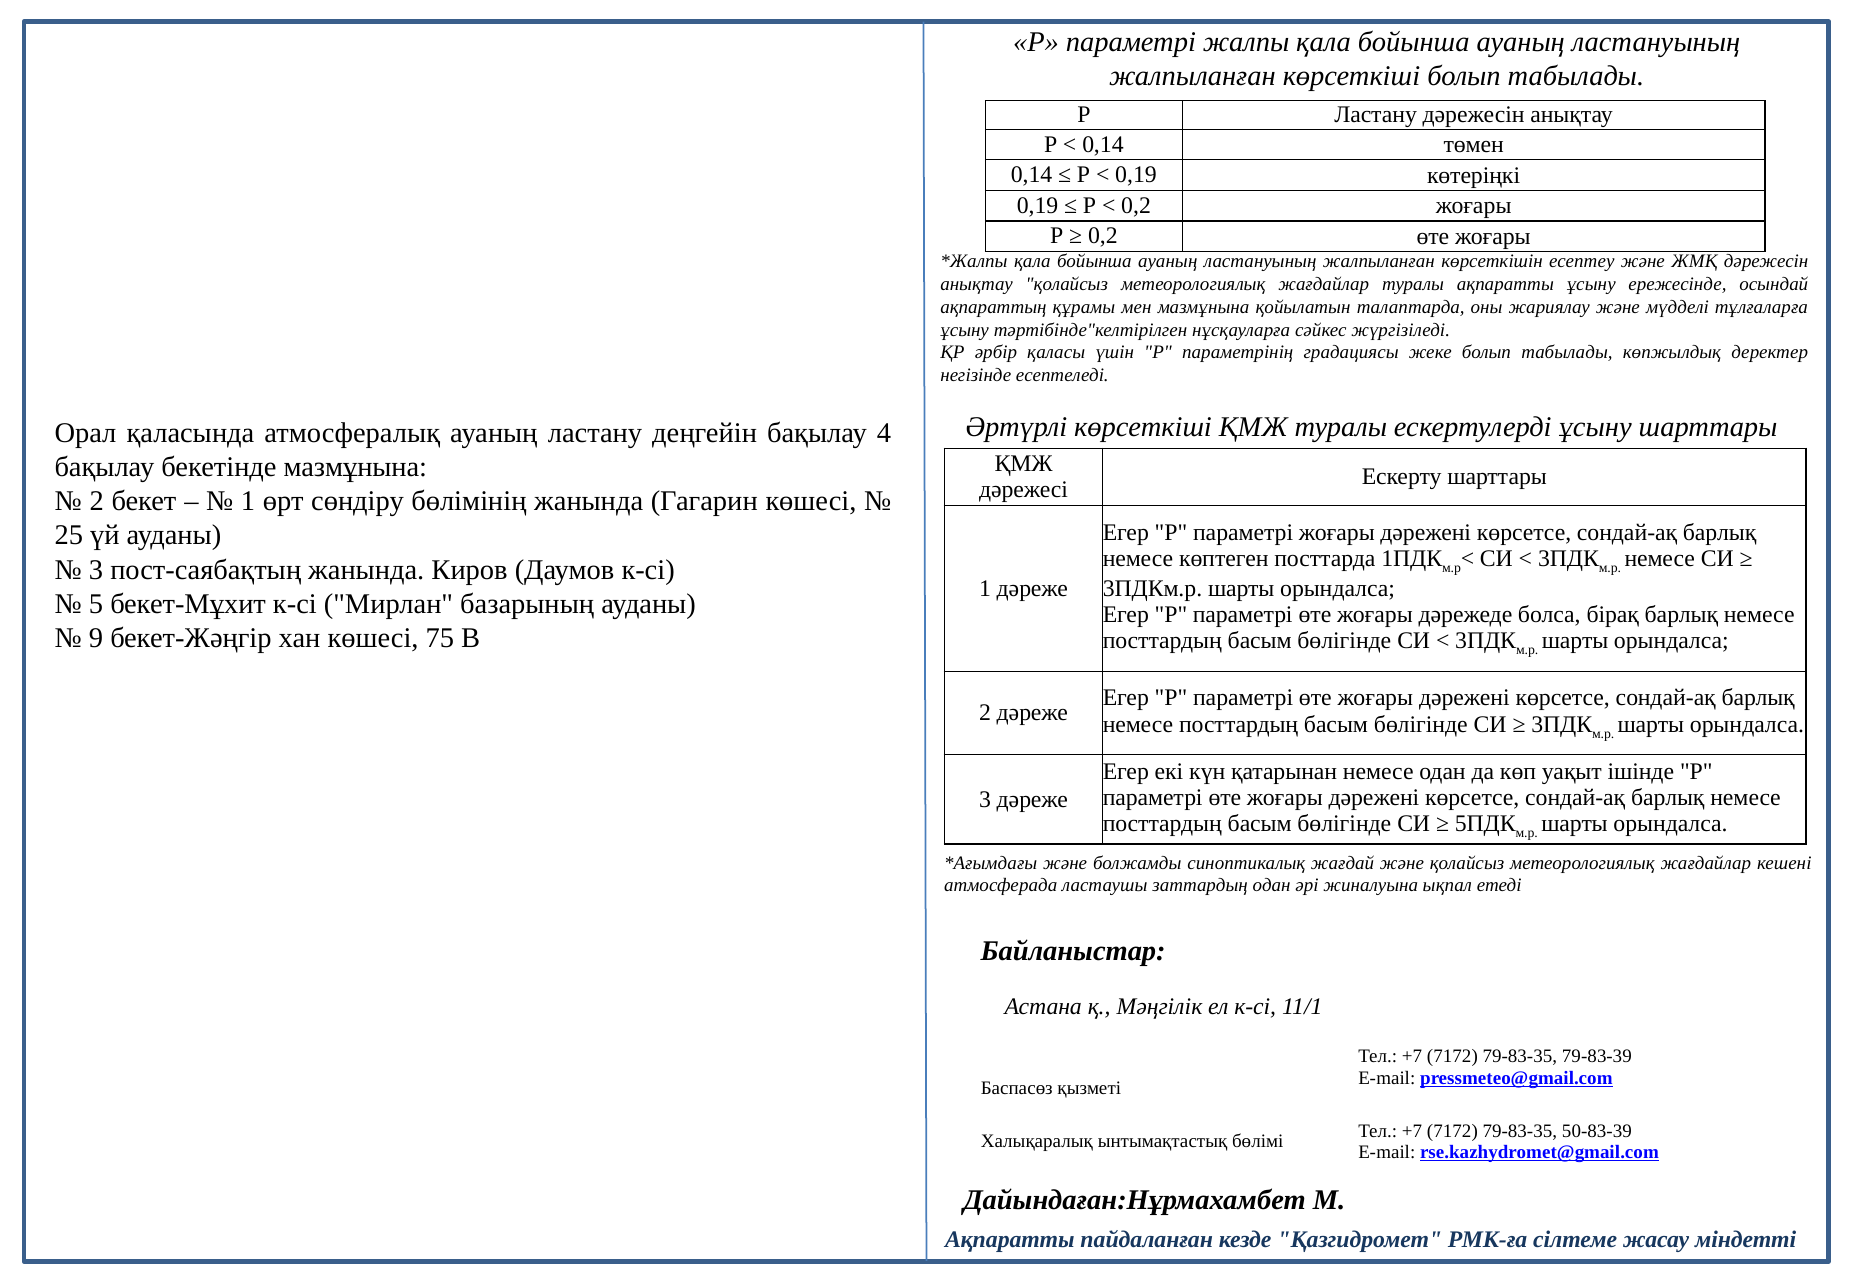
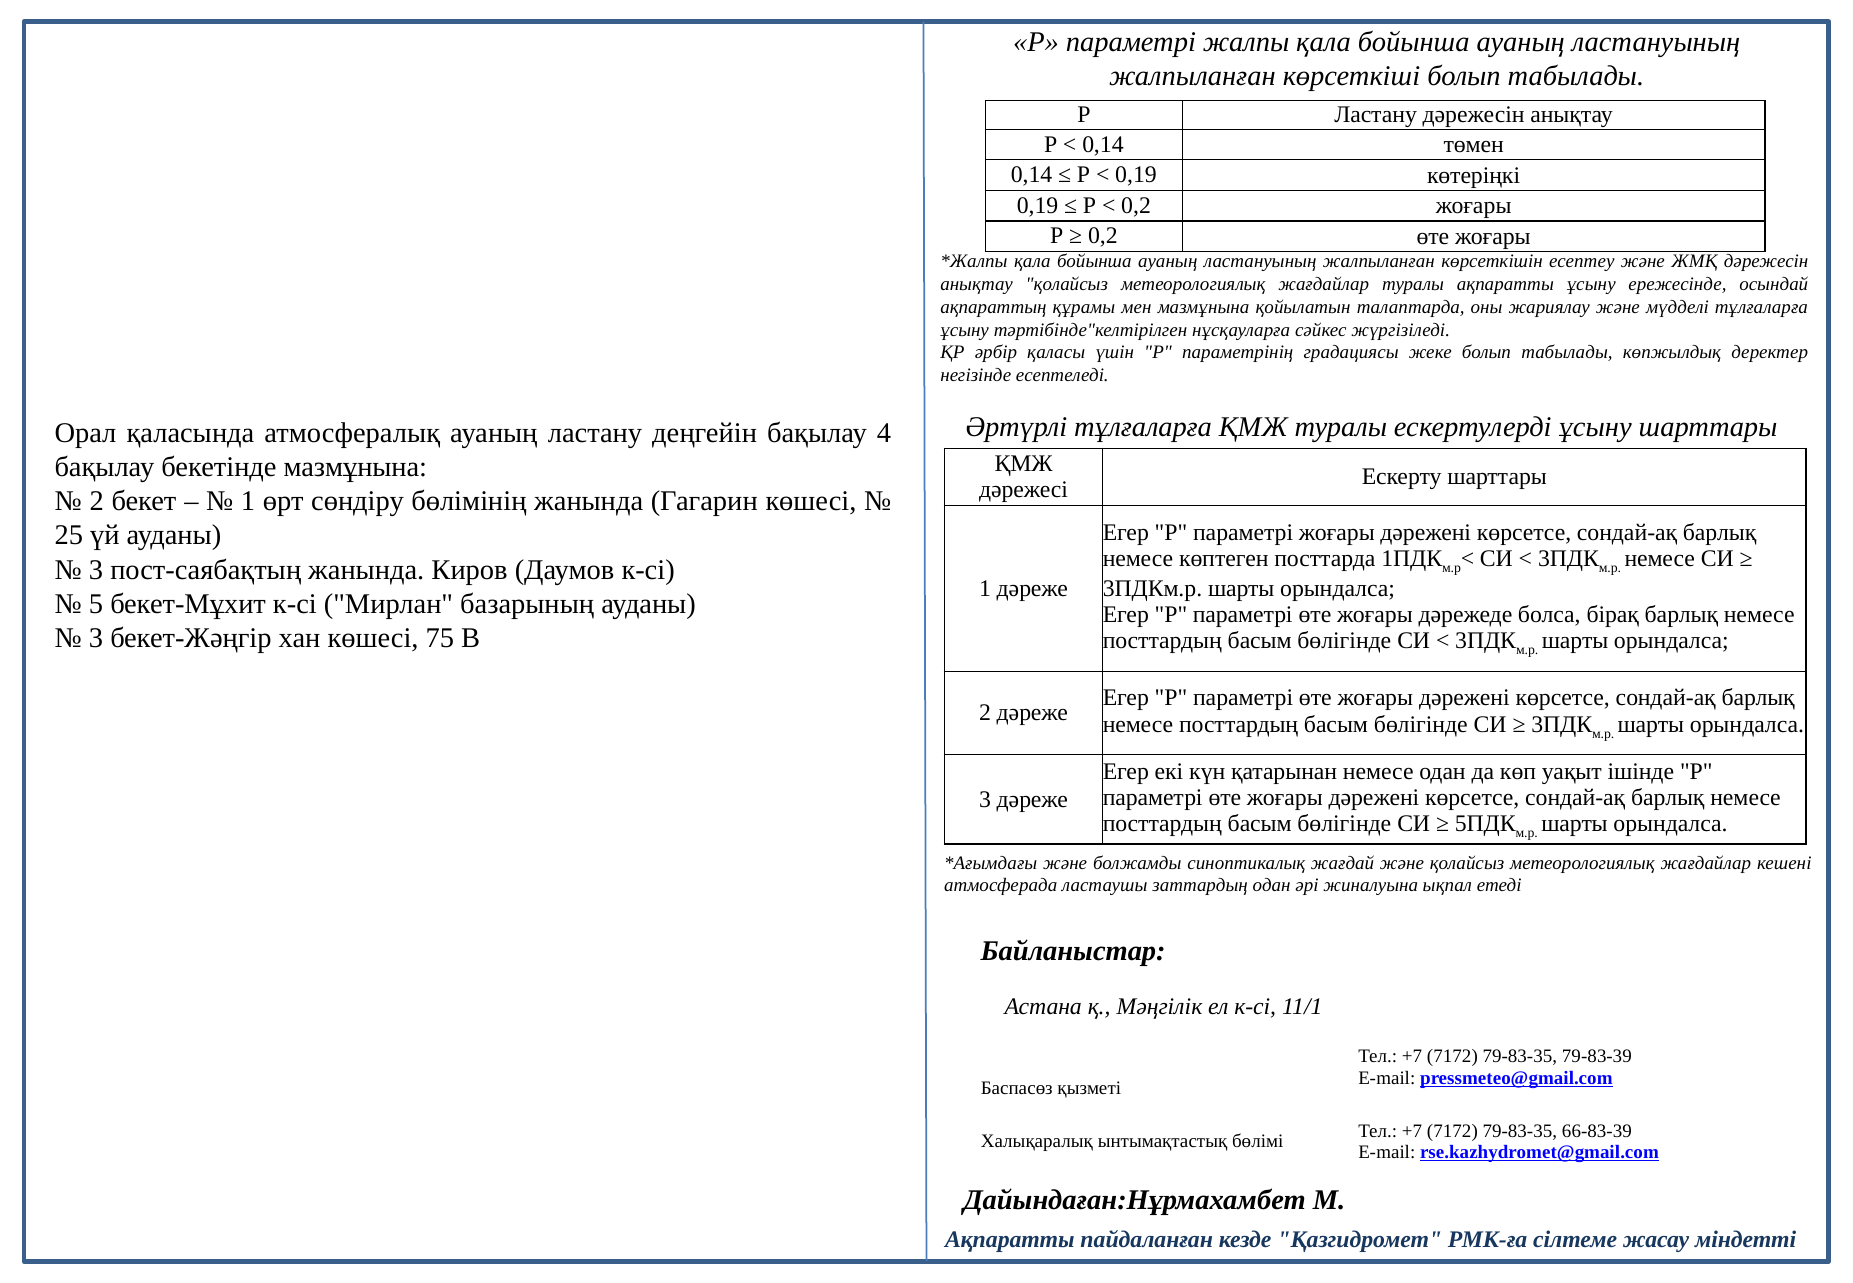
Әртүрлі көрсеткіші: көрсеткіші -> тұлғаларға
9 at (96, 638): 9 -> 3
50-83-39: 50-83-39 -> 66-83-39
